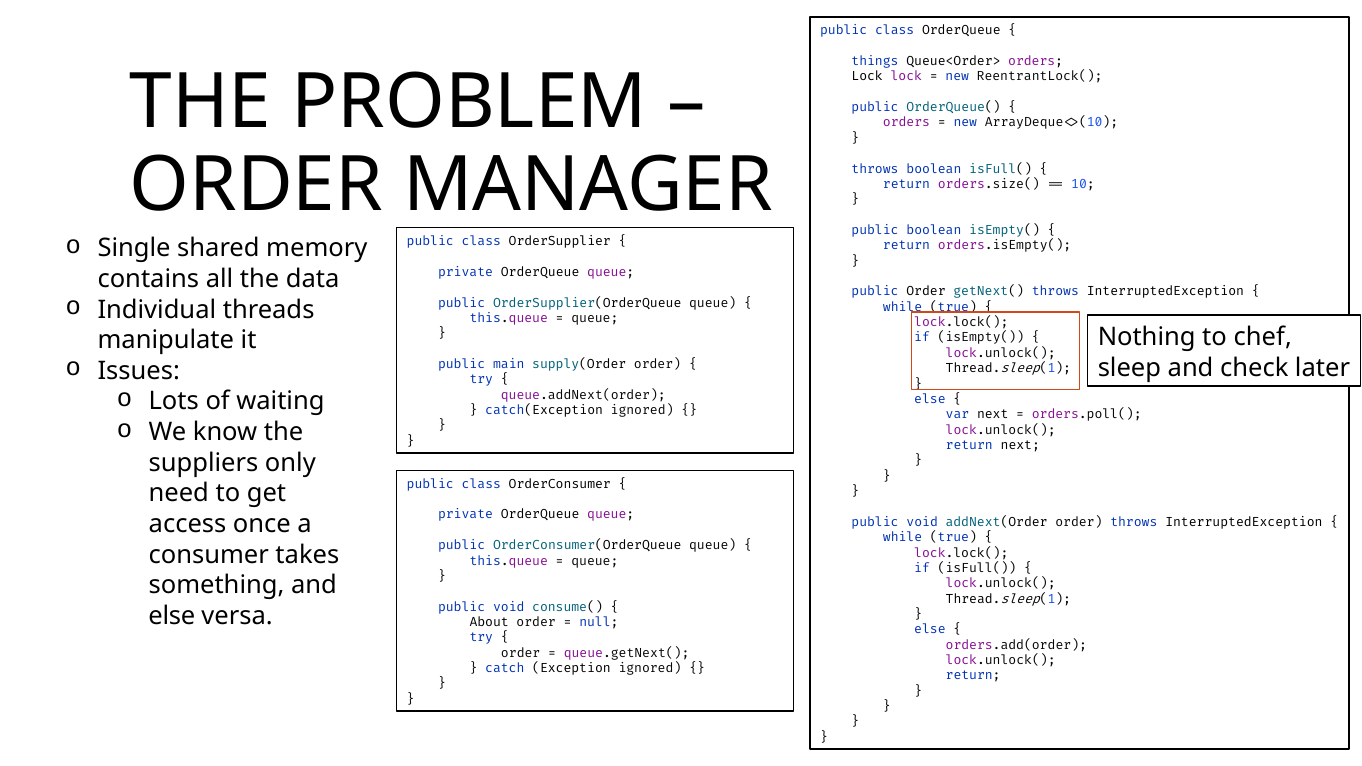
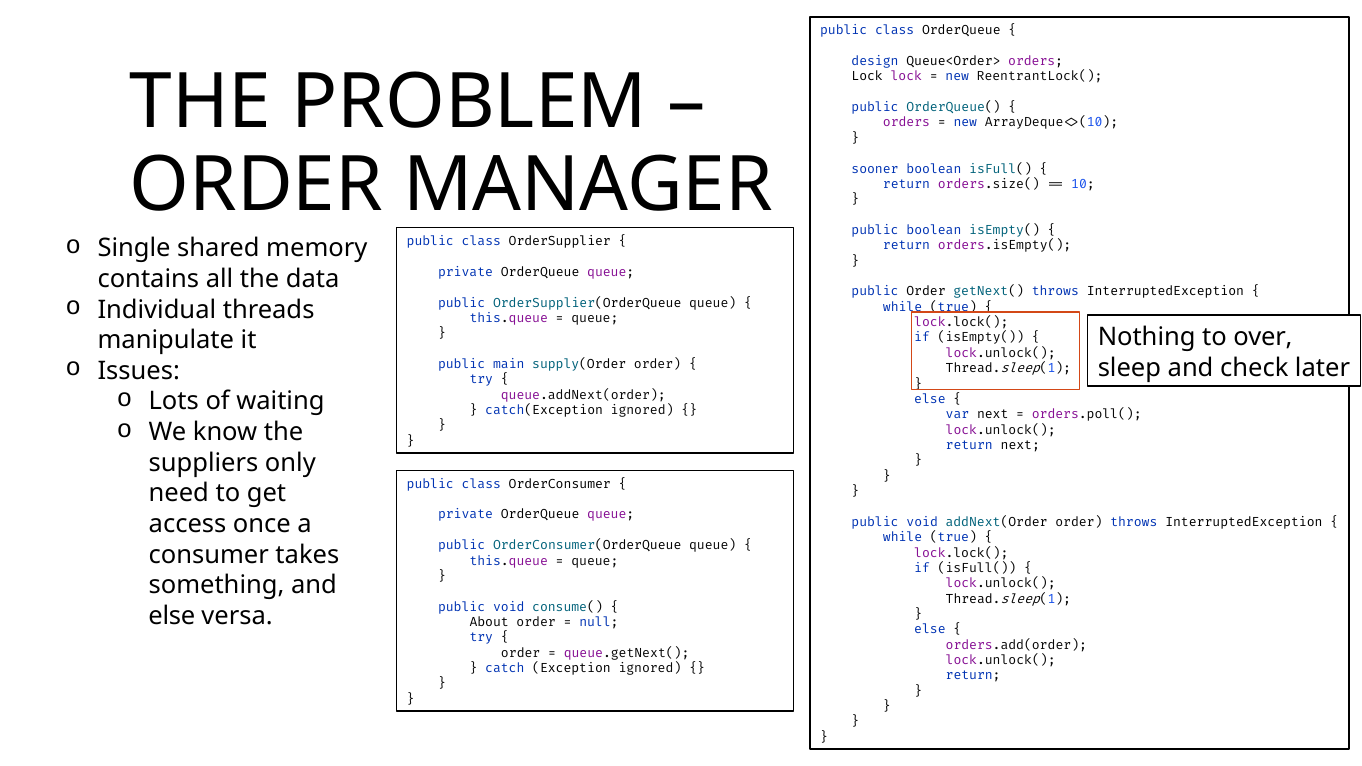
things: things -> design
throws at (875, 169): throws -> sooner
chef: chef -> over
